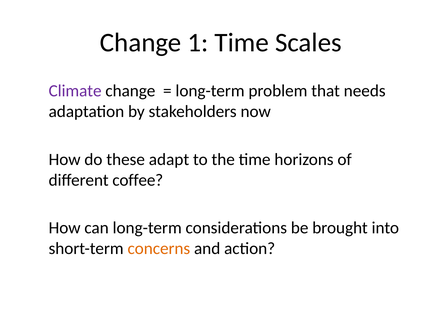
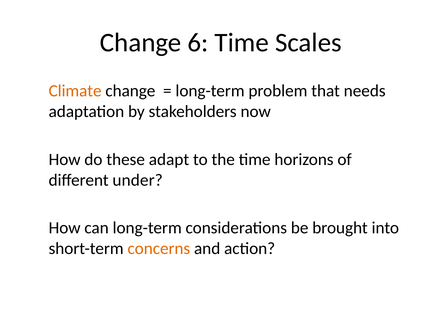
1: 1 -> 6
Climate colour: purple -> orange
coffee: coffee -> under
